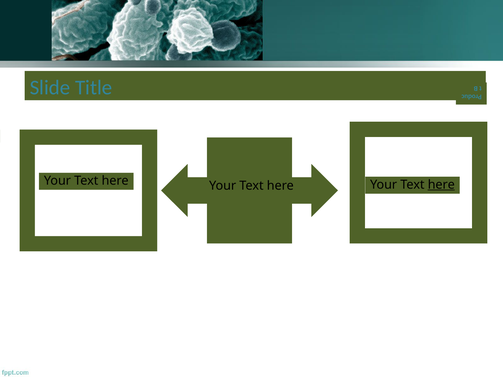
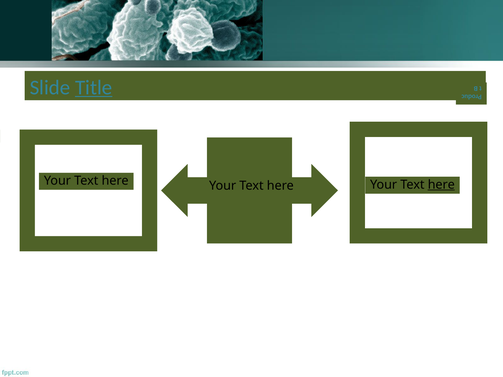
Title underline: none -> present
